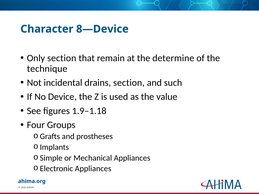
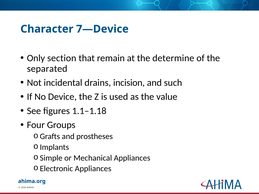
8—Device: 8—Device -> 7—Device
technique: technique -> separated
drains section: section -> incision
1.9–1.18: 1.9–1.18 -> 1.1–1.18
